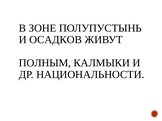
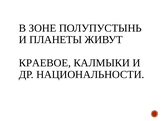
ОСАДКОВ: ОСАДКОВ -> ПЛАНЕТЫ
ПОЛНЫМ: ПОЛНЫМ -> КРАЕВОЕ
